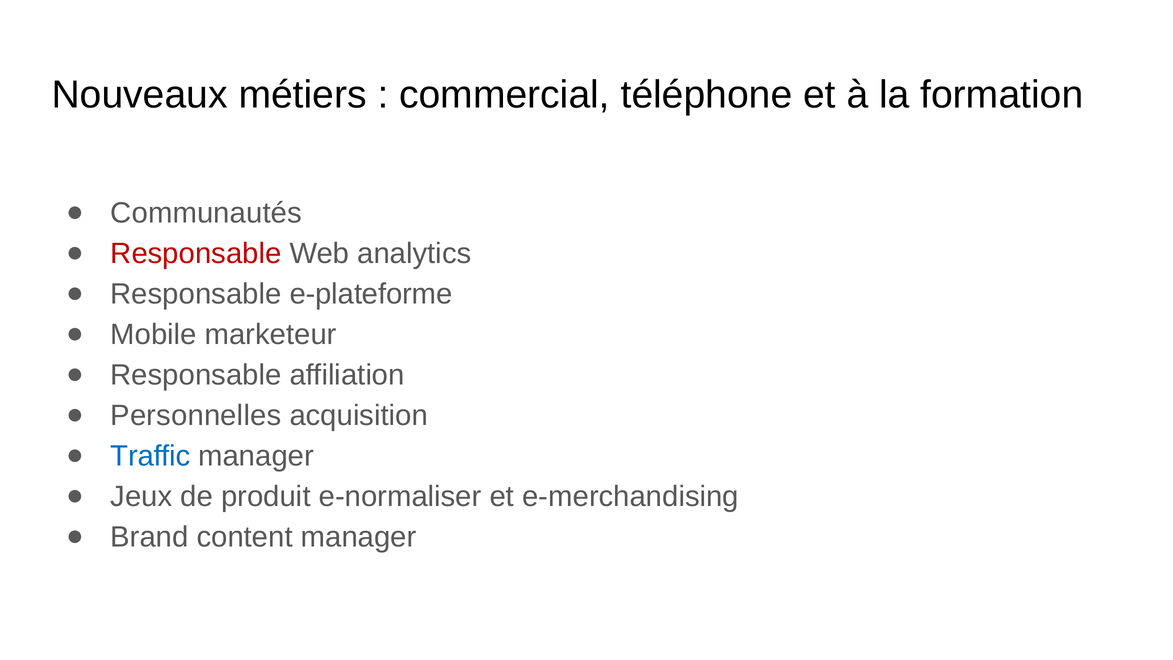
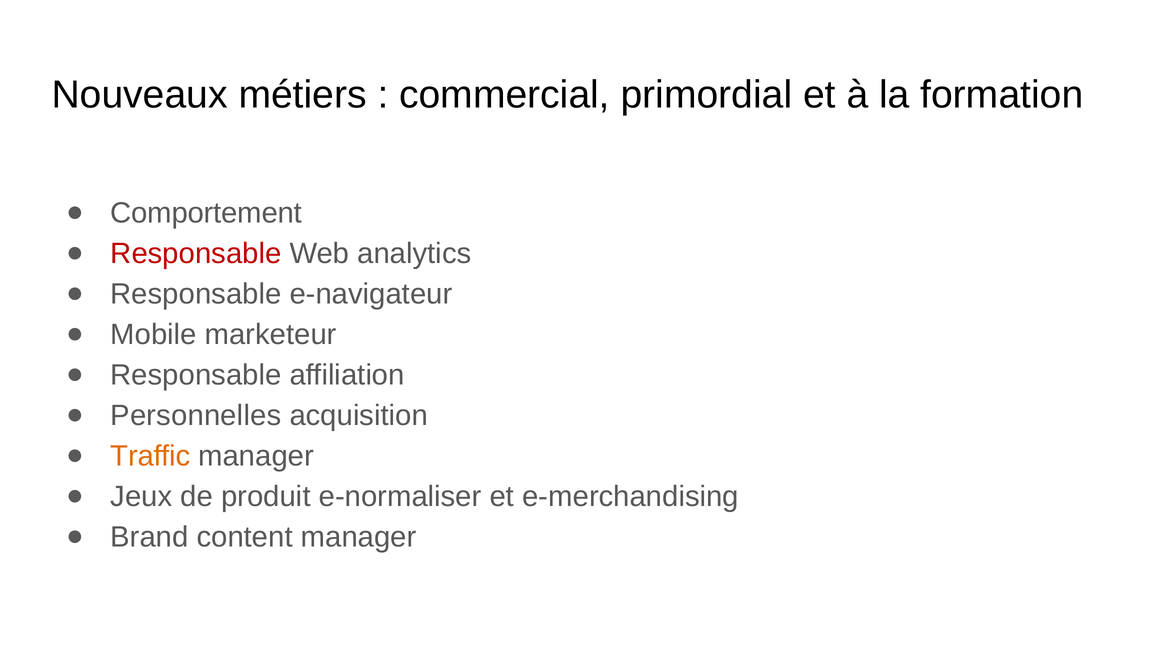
téléphone: téléphone -> primordial
Communautés: Communautés -> Comportement
e-plateforme: e-plateforme -> e-navigateur
Traffic colour: blue -> orange
